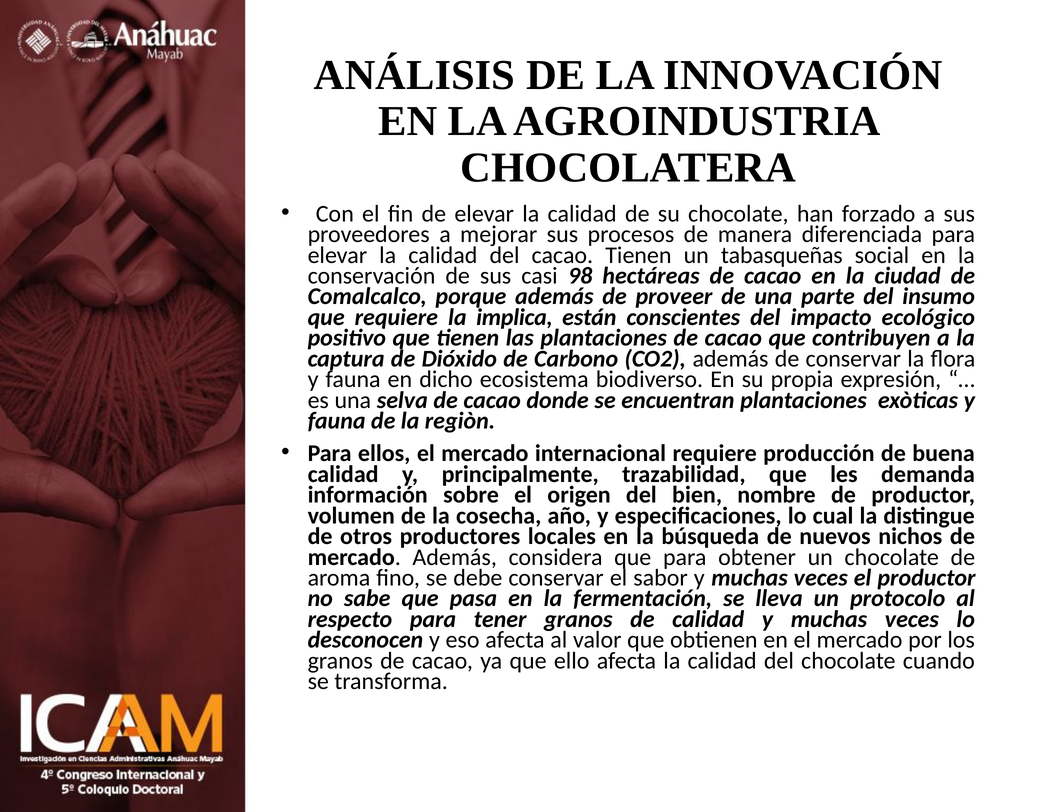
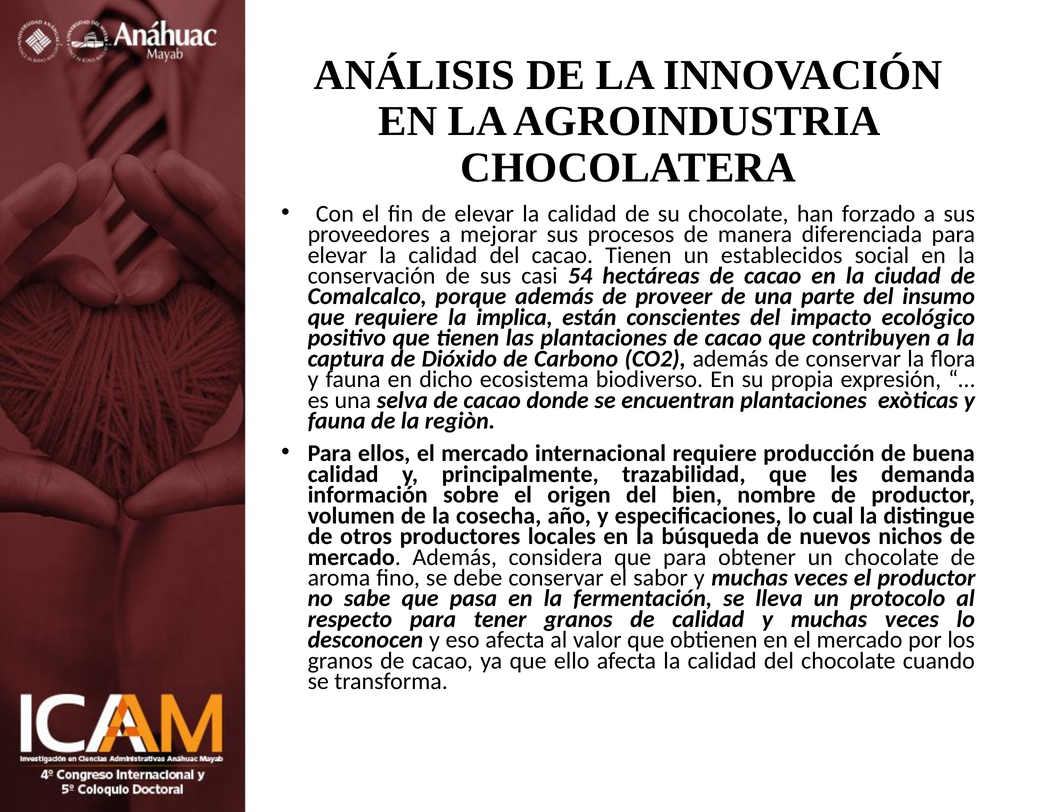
tabasqueñas: tabasqueñas -> establecidos
98: 98 -> 54
